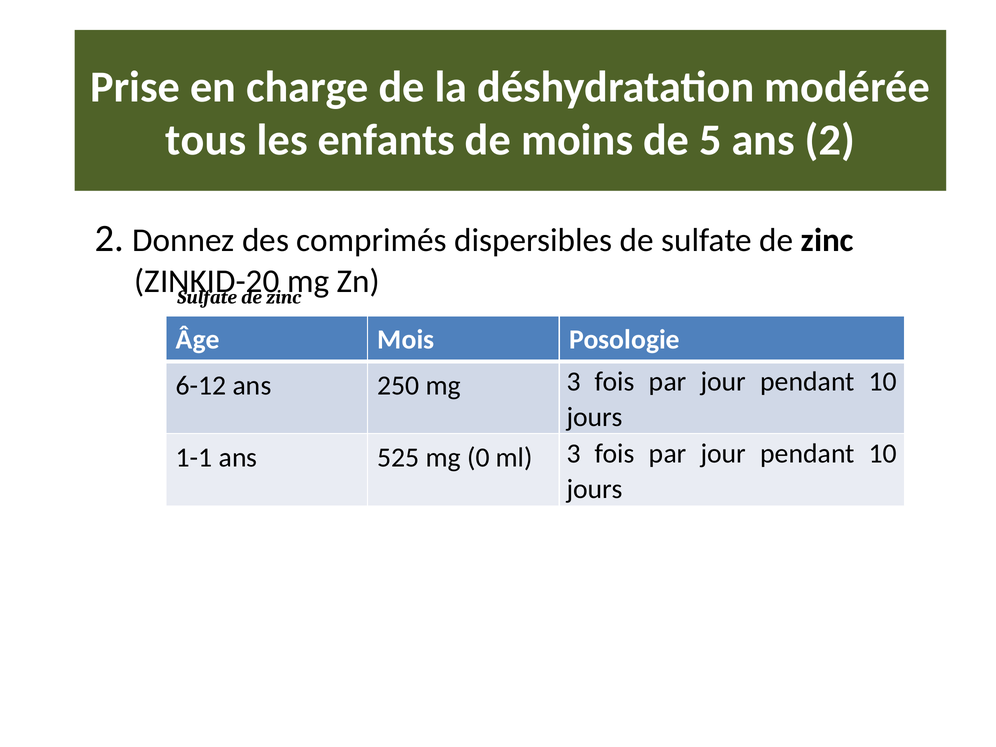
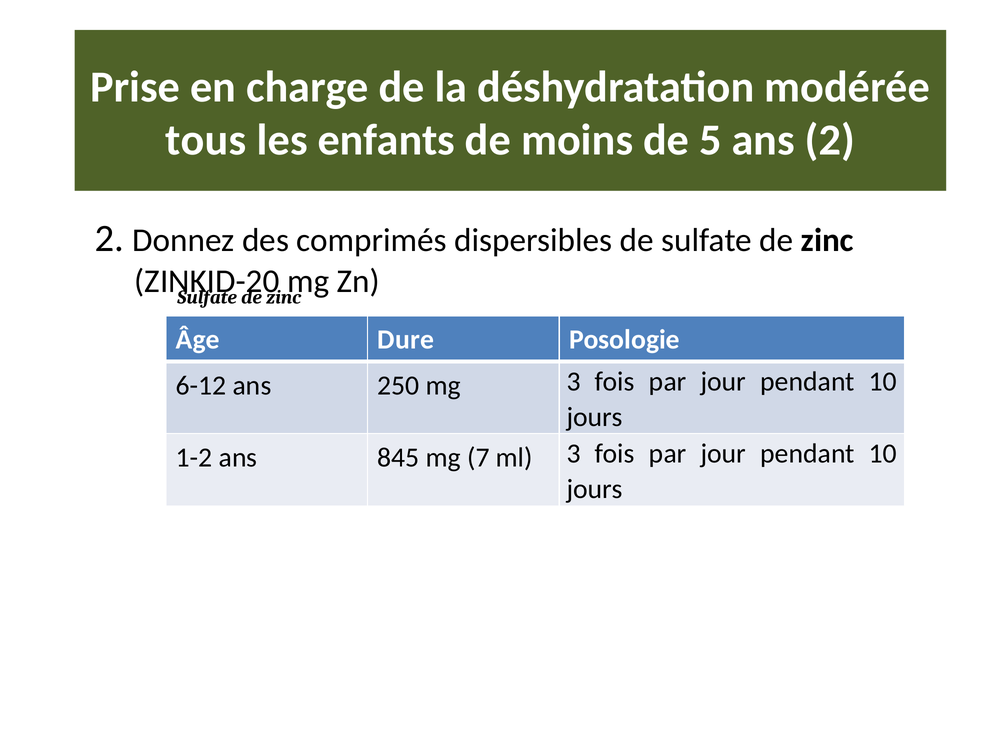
Mois: Mois -> Dure
1-1: 1-1 -> 1-2
525: 525 -> 845
0: 0 -> 7
